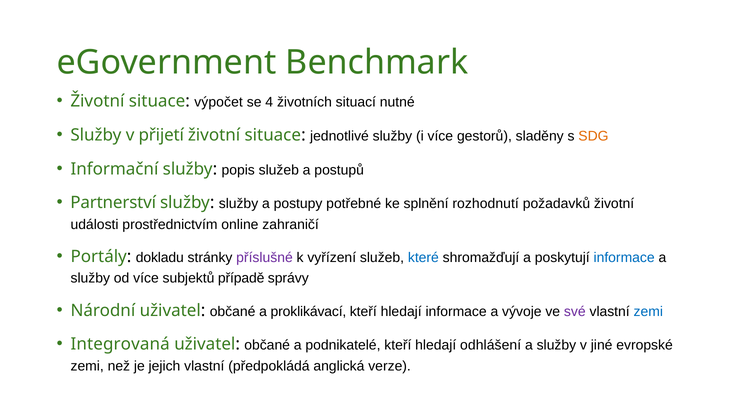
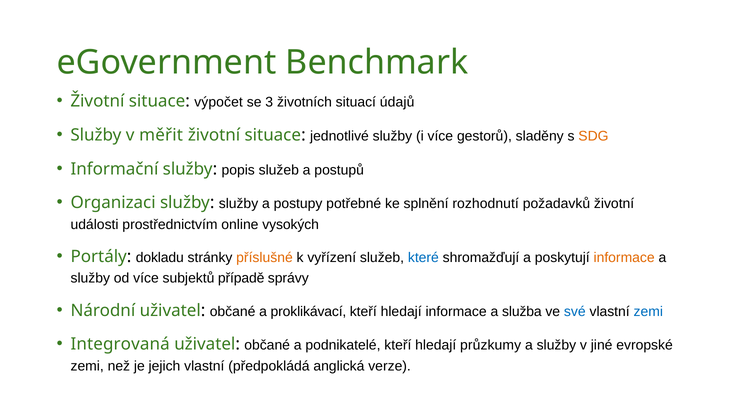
4: 4 -> 3
nutné: nutné -> údajů
přijetí: přijetí -> měřit
Partnerství: Partnerství -> Organizaci
zahraničí: zahraničí -> vysokých
příslušné colour: purple -> orange
informace at (624, 258) colour: blue -> orange
vývoje: vývoje -> služba
své colour: purple -> blue
odhlášení: odhlášení -> průzkumy
